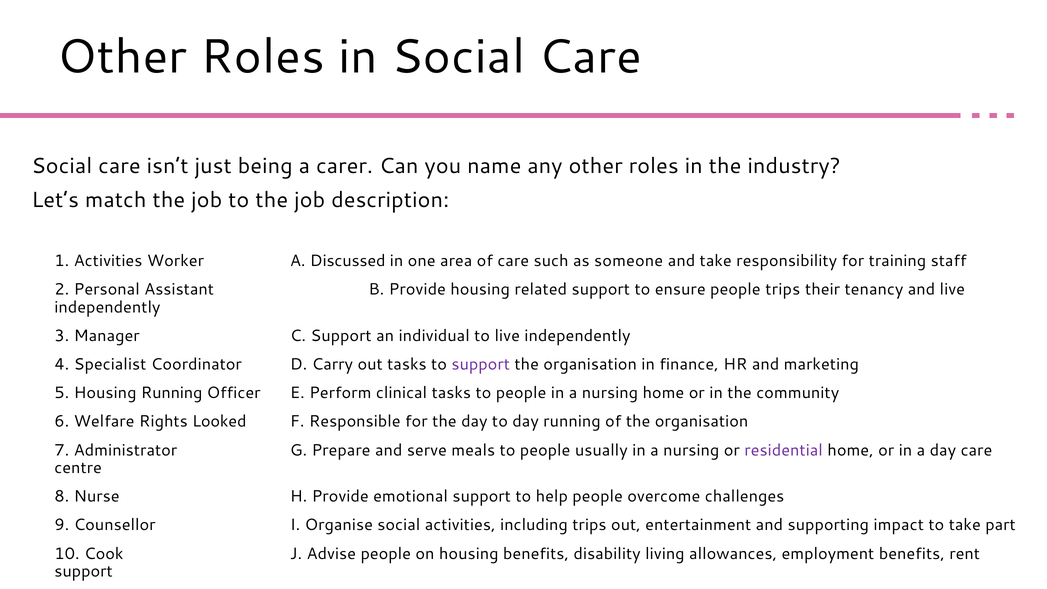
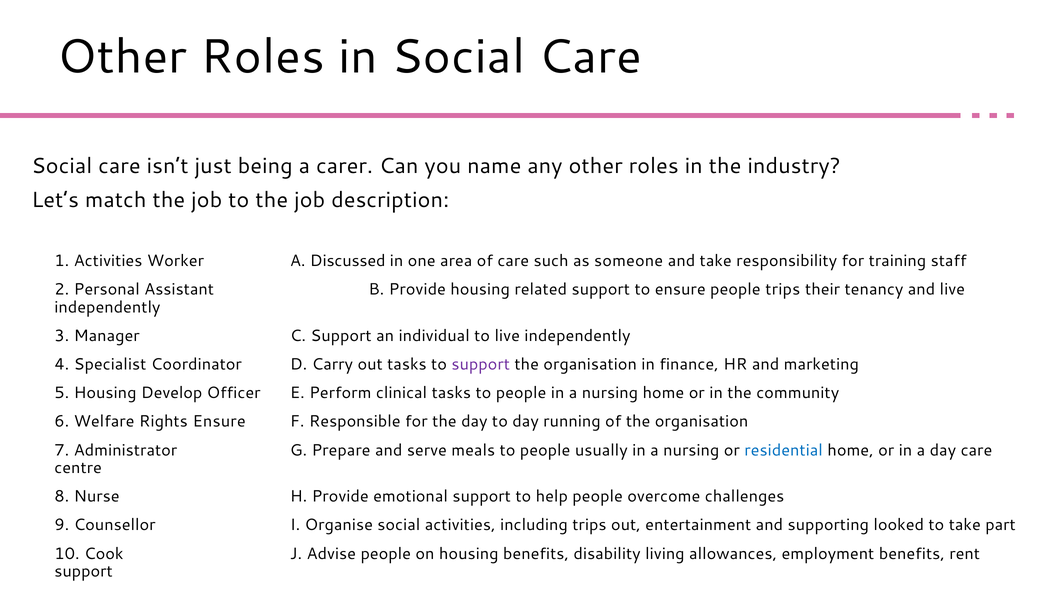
Housing Running: Running -> Develop
Rights Looked: Looked -> Ensure
residential colour: purple -> blue
impact: impact -> looked
